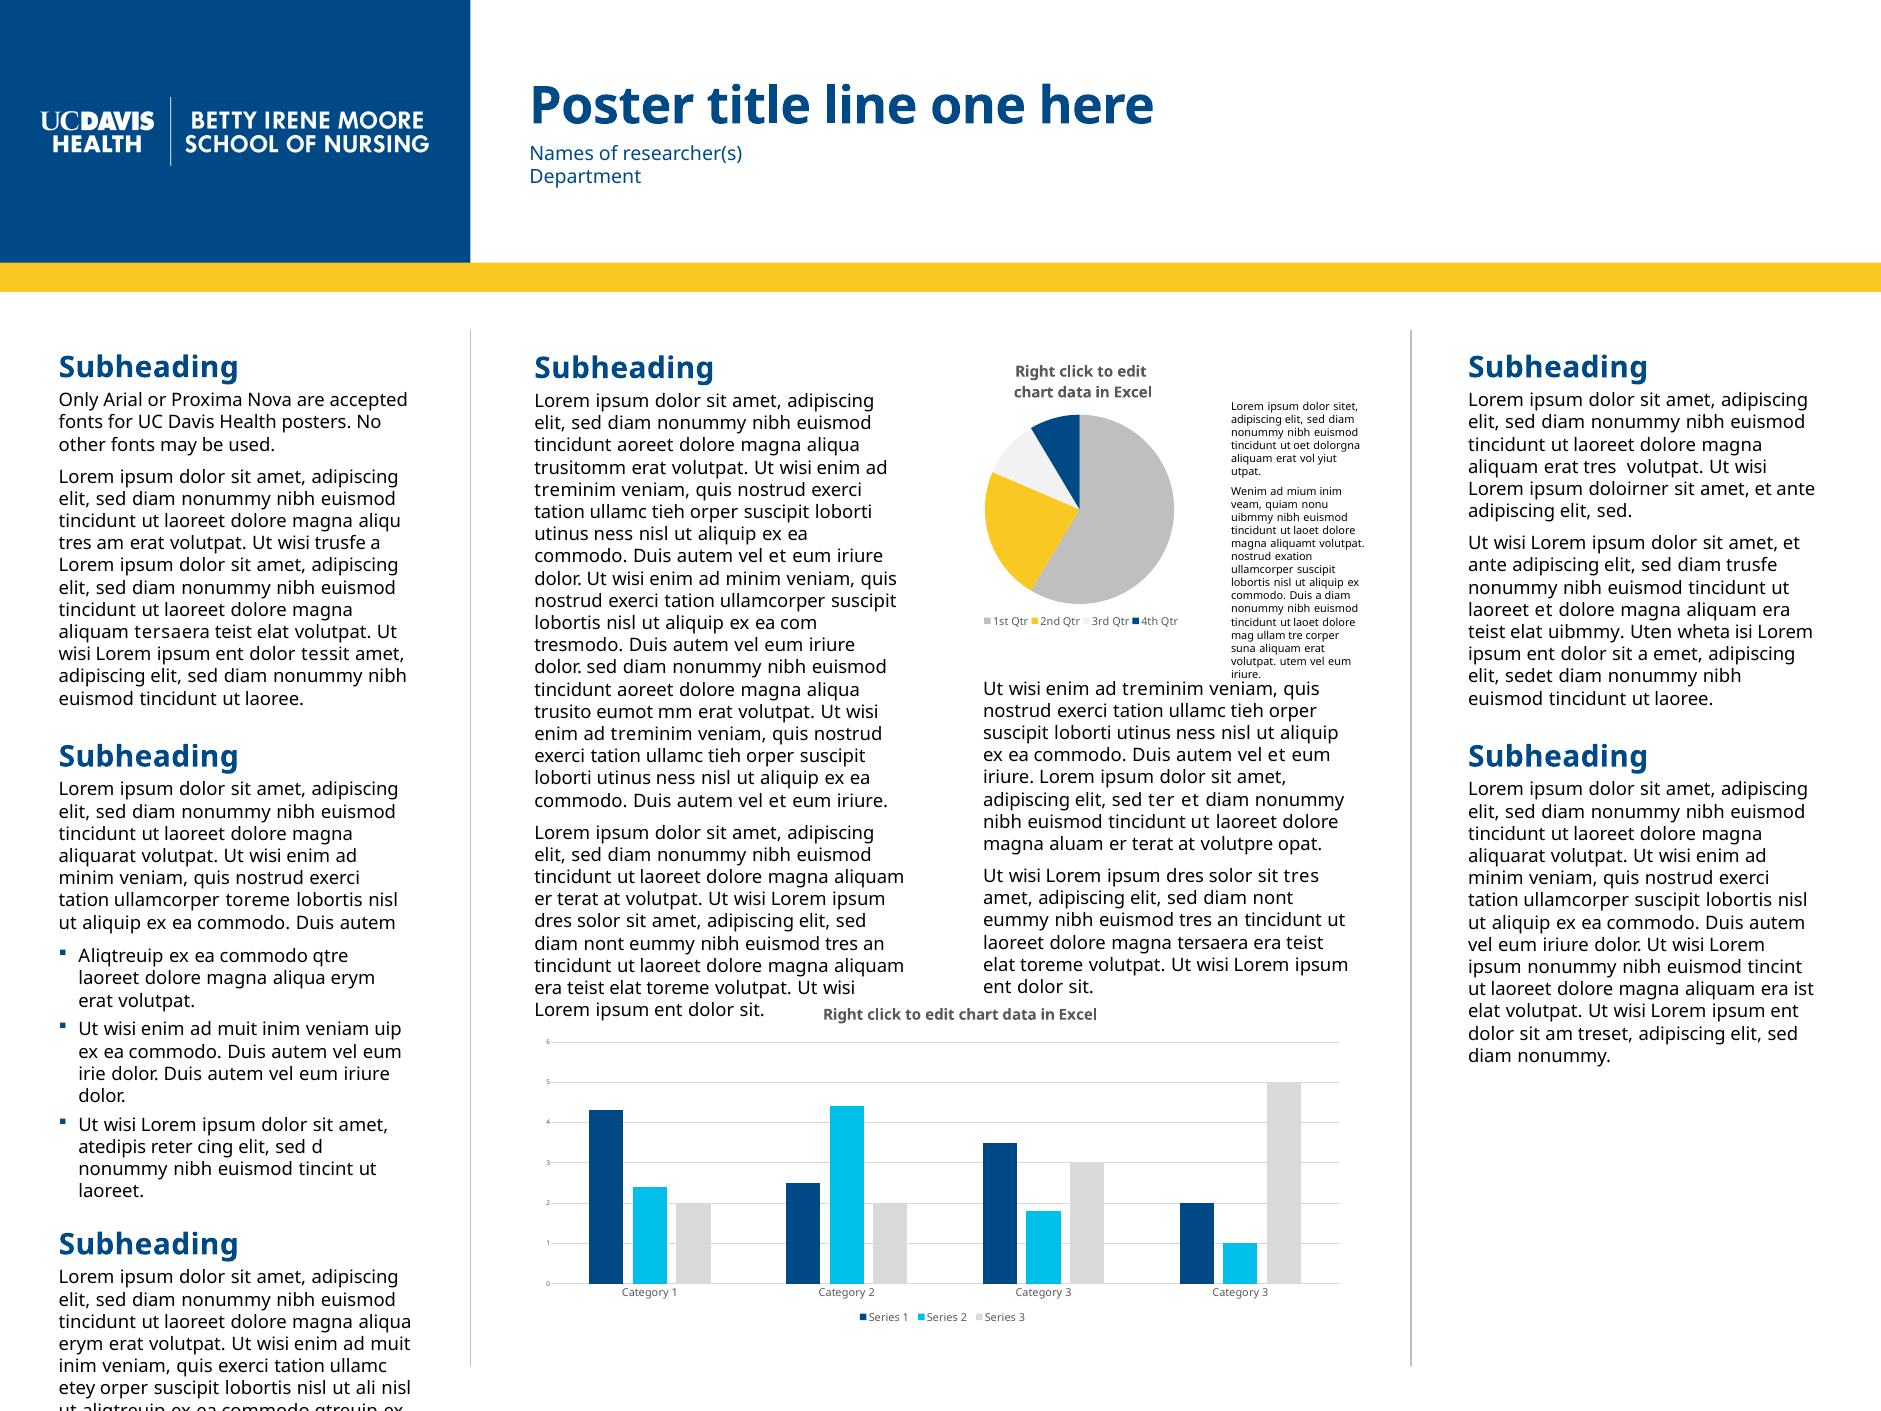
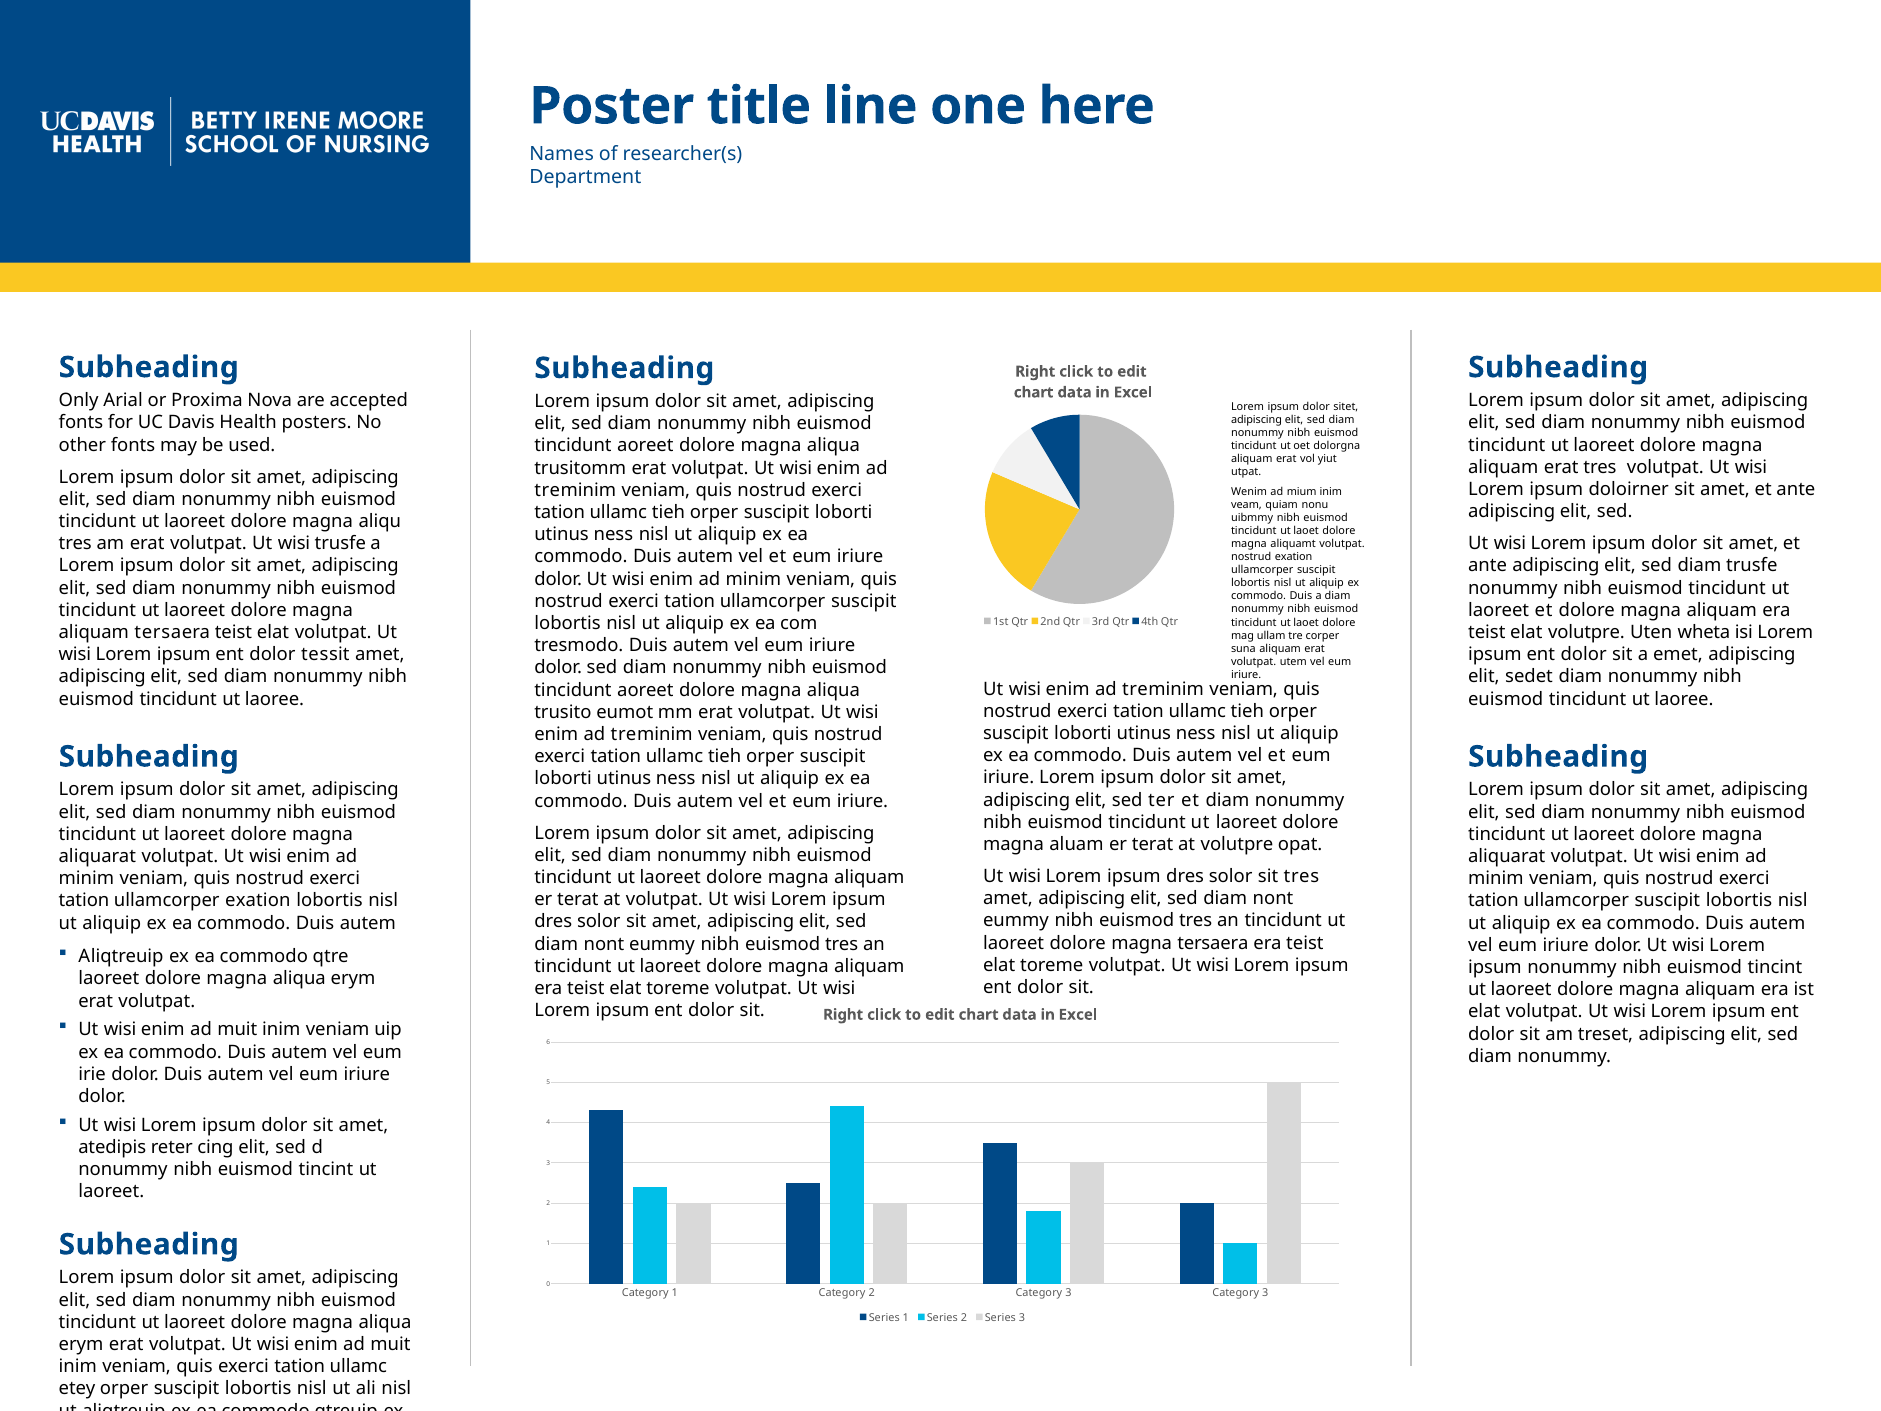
elat uibmmy: uibmmy -> volutpre
ullamcorper toreme: toreme -> exation
